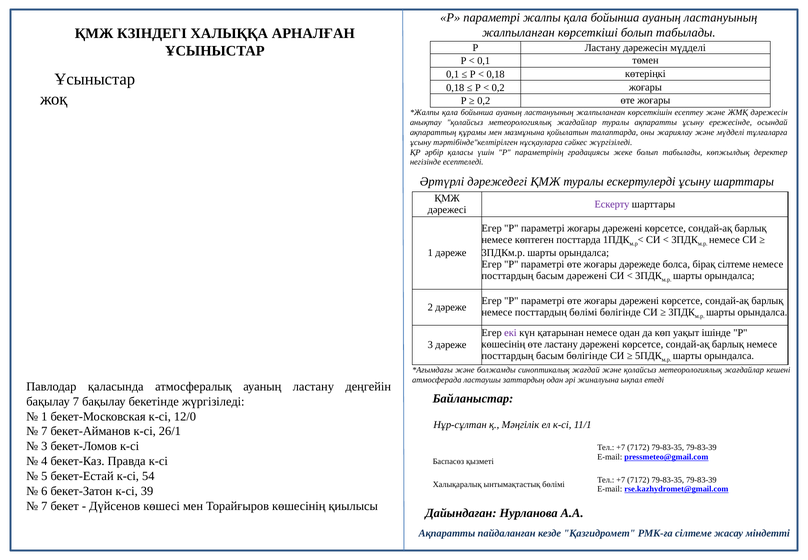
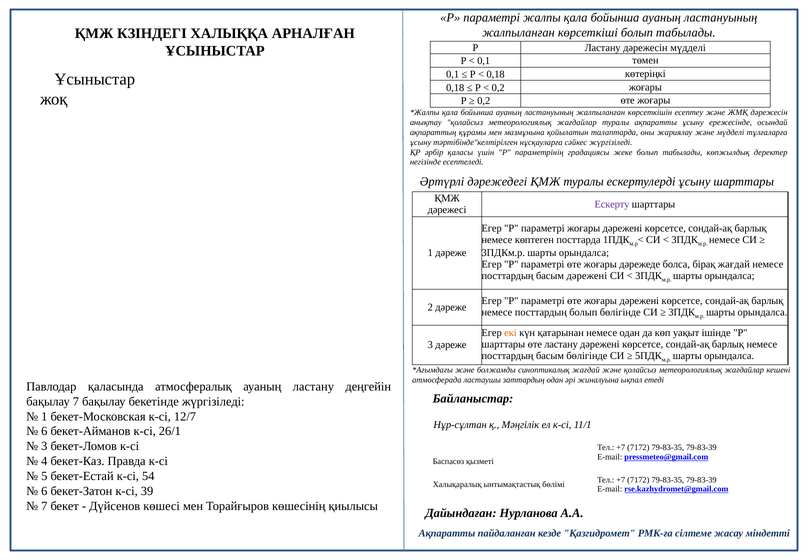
бірақ сілтеме: сілтеме -> жағдай
посттардың бөлімі: бөлімі -> болып
екі colour: purple -> orange
көшесінің at (503, 344): көшесінің -> шарттары
12/0: 12/0 -> 12/7
7 at (44, 431): 7 -> 6
